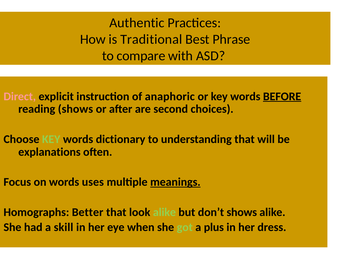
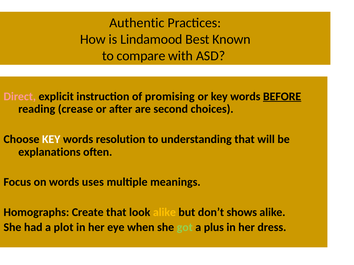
Traditional: Traditional -> Lindamood
Phrase: Phrase -> Known
anaphoric: anaphoric -> promising
reading shows: shows -> crease
KEY at (51, 139) colour: light green -> white
dictionary: dictionary -> resolution
meanings underline: present -> none
Better: Better -> Create
alike at (164, 213) colour: light green -> yellow
skill: skill -> plot
